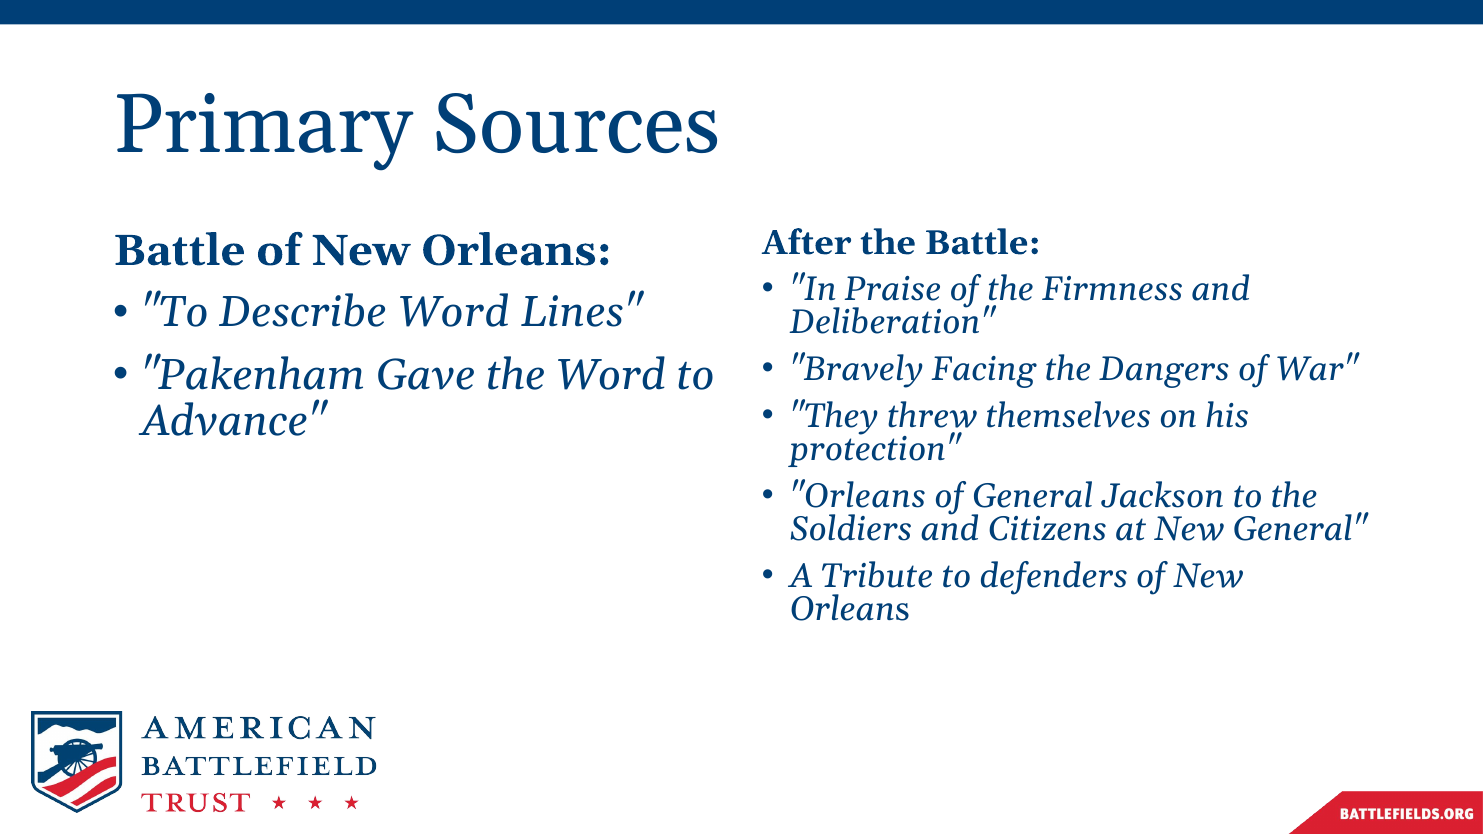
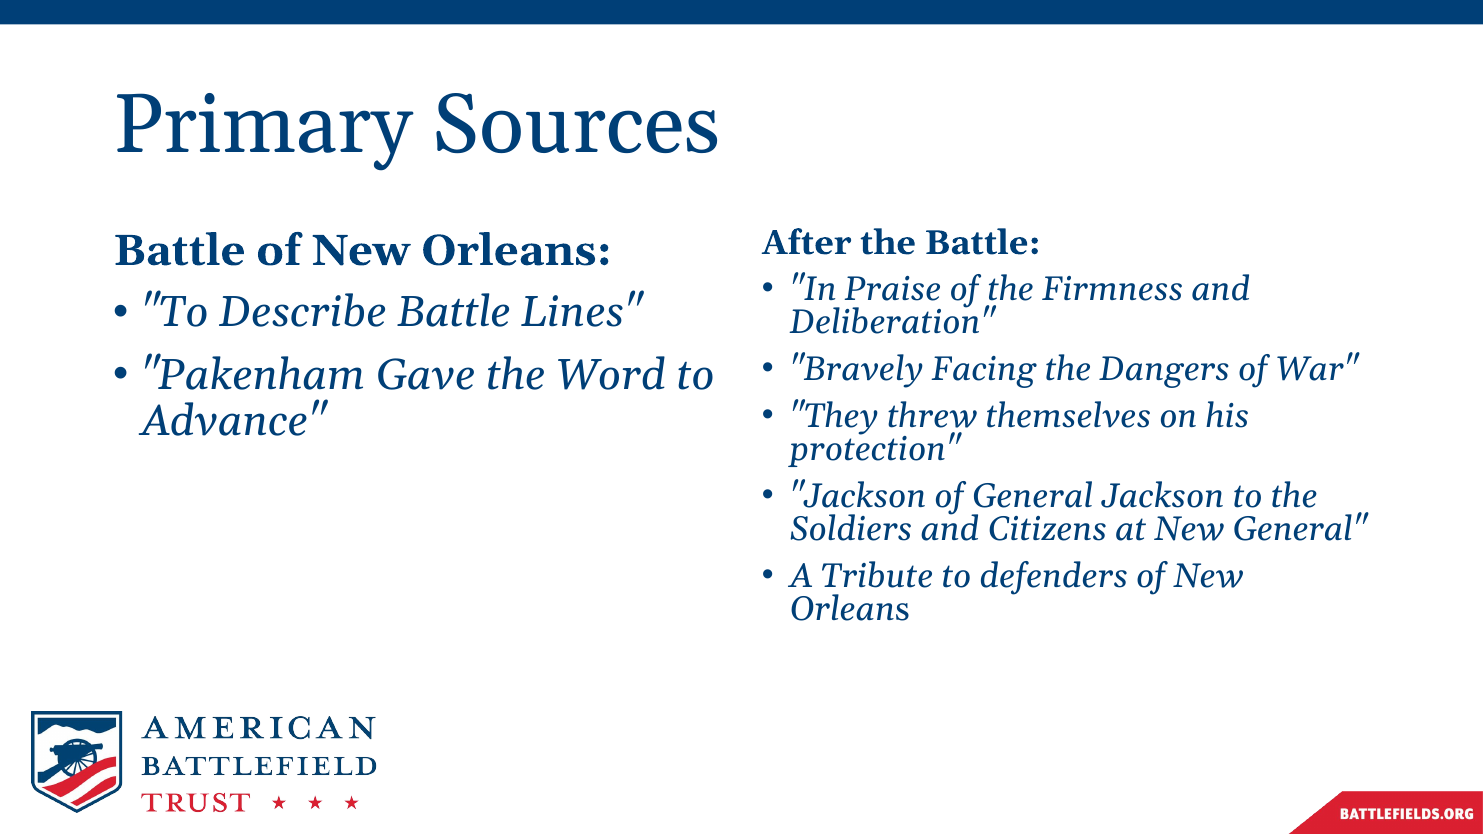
Describe Word: Word -> Battle
Orleans at (858, 496): Orleans -> Jackson
